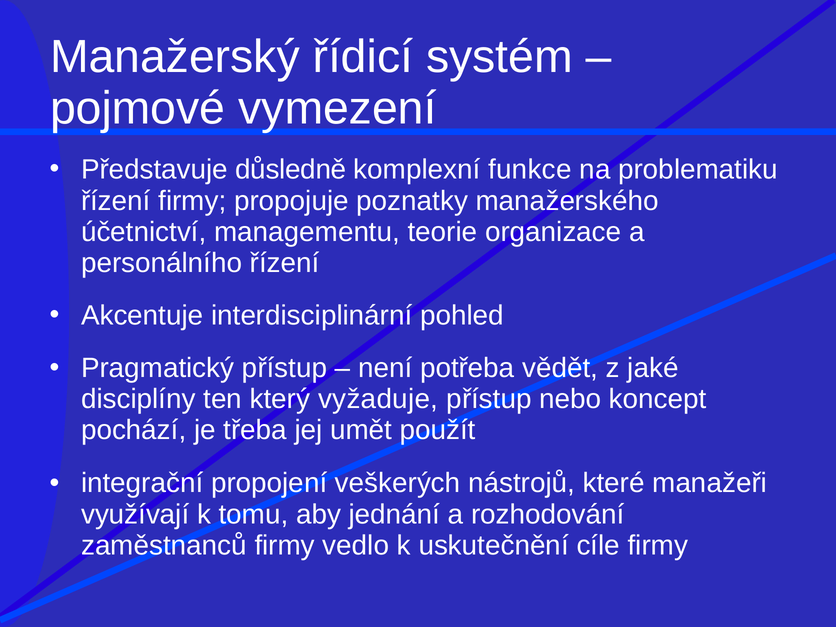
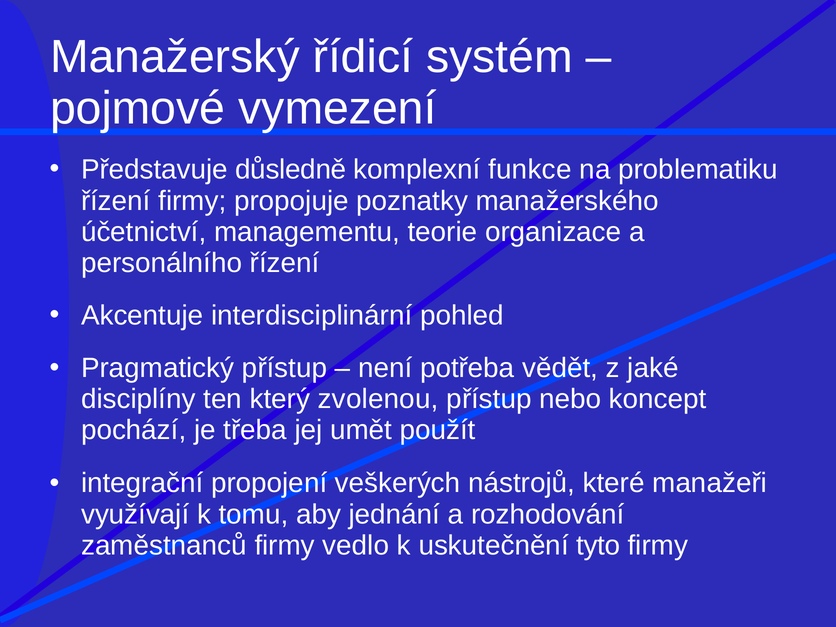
vyžaduje: vyžaduje -> zvolenou
cíle: cíle -> tyto
